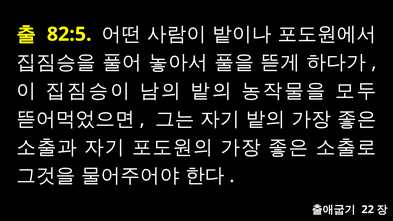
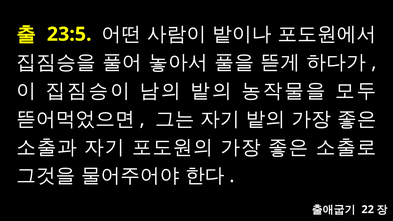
82:5: 82:5 -> 23:5
